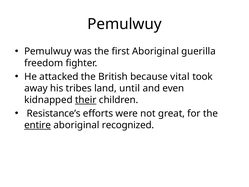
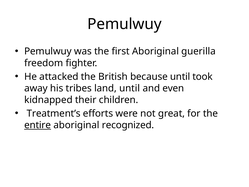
because vital: vital -> until
their underline: present -> none
Resistance’s: Resistance’s -> Treatment’s
